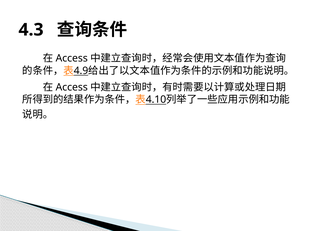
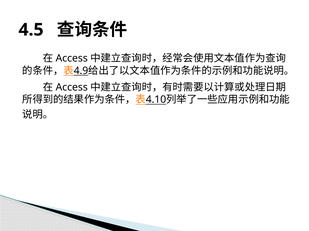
4.3: 4.3 -> 4.5
